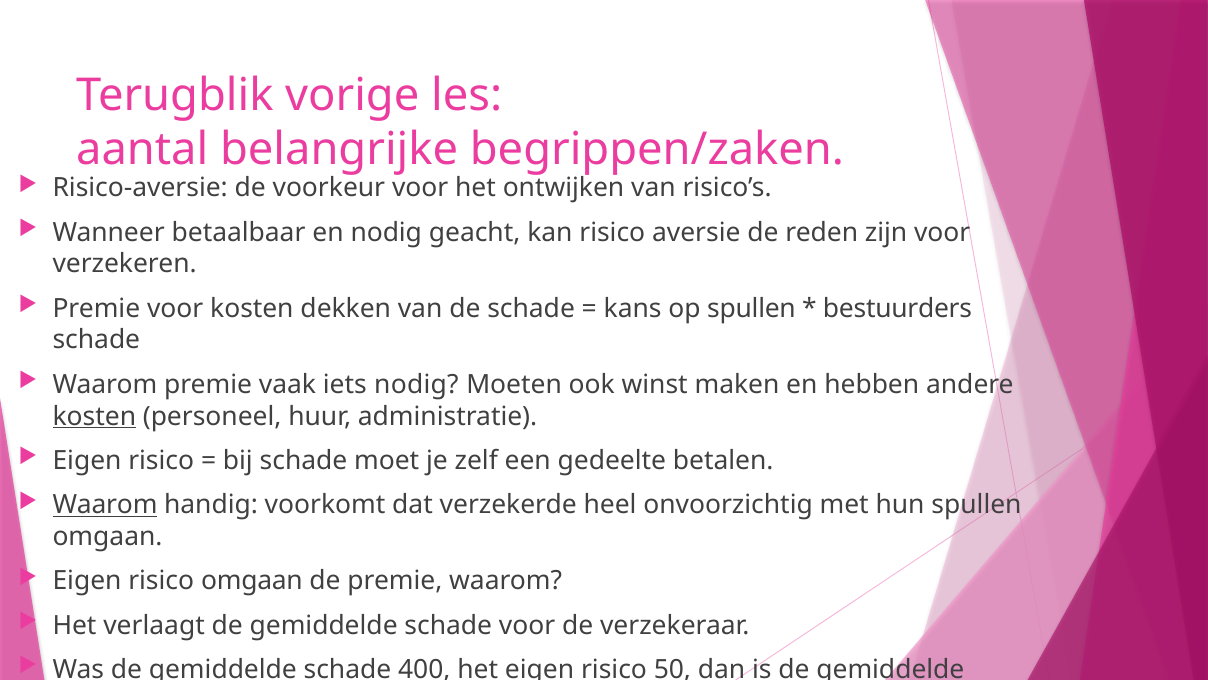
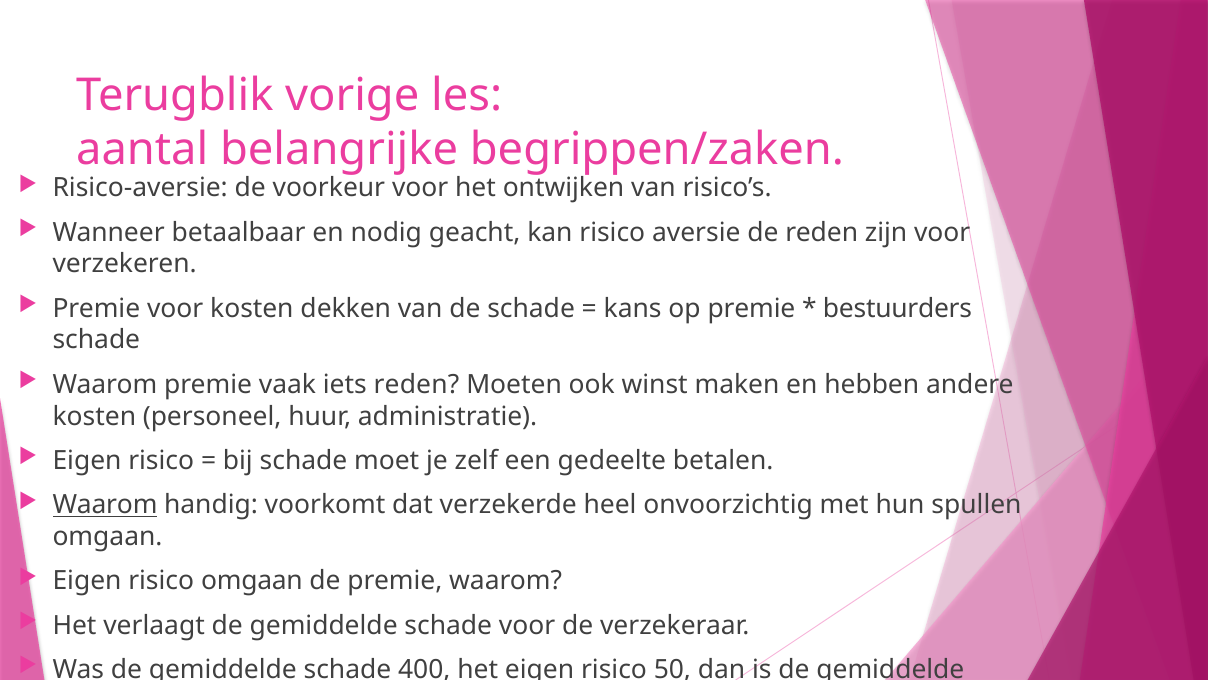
op spullen: spullen -> premie
iets nodig: nodig -> reden
kosten at (94, 416) underline: present -> none
